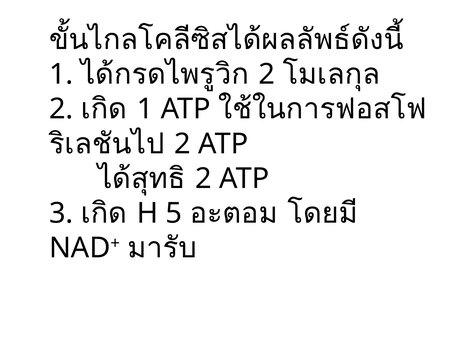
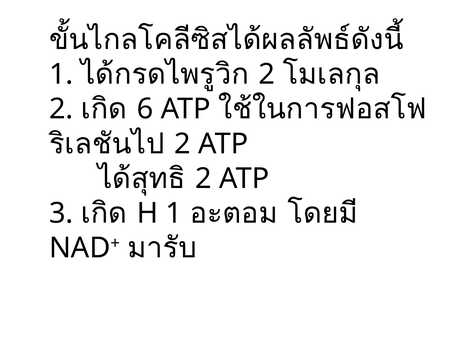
1 at (145, 109): 1 -> 6
H 5: 5 -> 1
